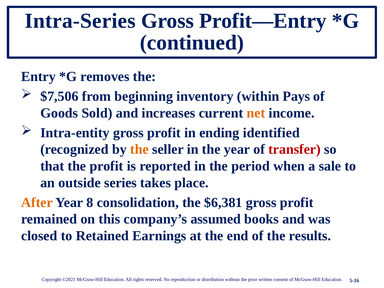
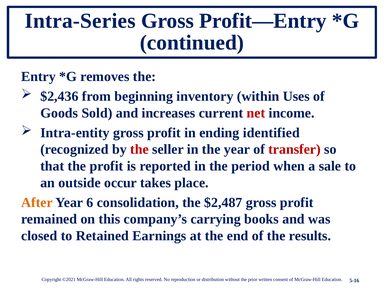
$7,506: $7,506 -> $2,436
Pays: Pays -> Uses
net colour: orange -> red
the at (139, 149) colour: orange -> red
series: series -> occur
8: 8 -> 6
$6,381: $6,381 -> $2,487
assumed: assumed -> carrying
